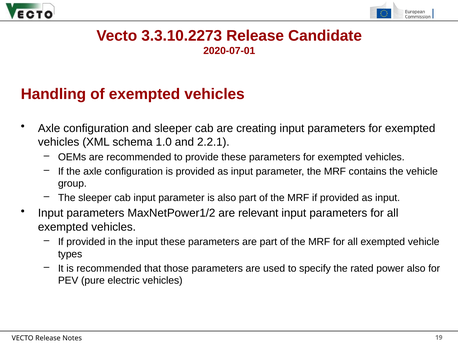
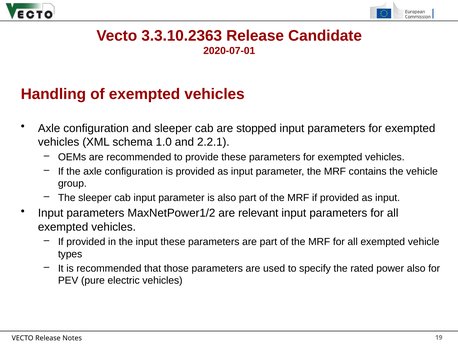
3.3.10.2273: 3.3.10.2273 -> 3.3.10.2363
creating: creating -> stopped
